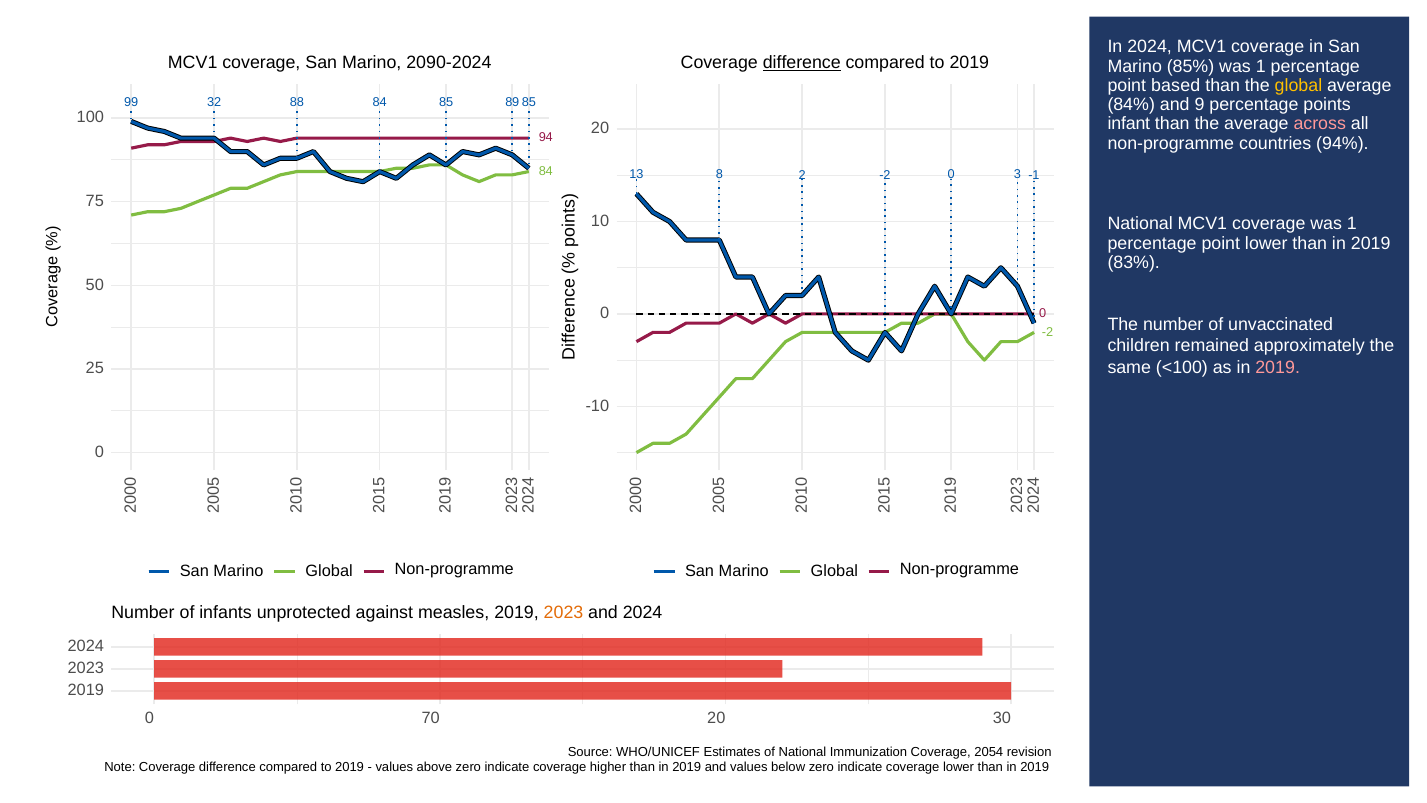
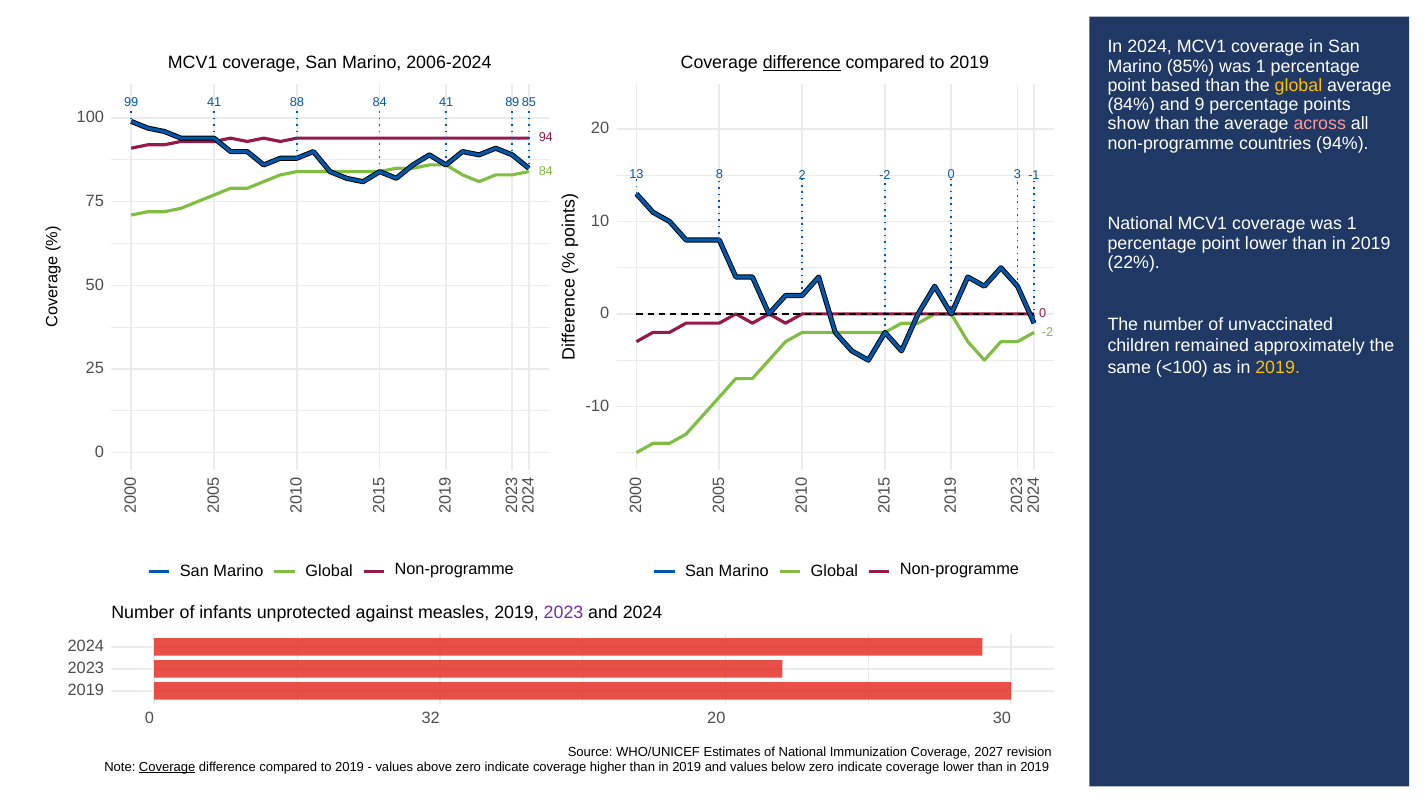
2090-2024: 2090-2024 -> 2006-2024
99 32: 32 -> 41
84 85: 85 -> 41
infant: infant -> show
83%: 83% -> 22%
2019 at (1278, 367) colour: pink -> yellow
2023 at (564, 613) colour: orange -> purple
70: 70 -> 32
2054: 2054 -> 2027
Coverage at (167, 766) underline: none -> present
